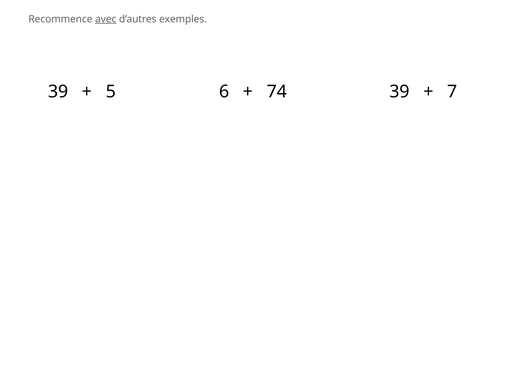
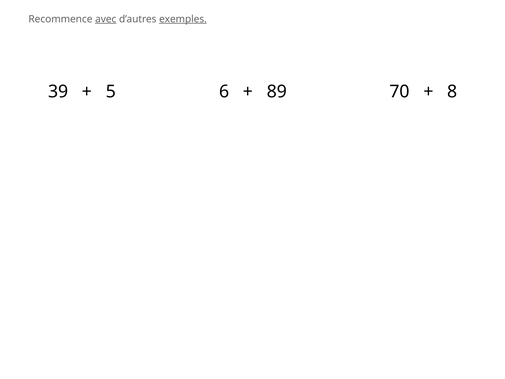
exemples underline: none -> present
74: 74 -> 89
5 39: 39 -> 70
7: 7 -> 8
